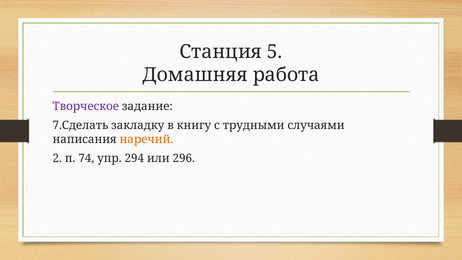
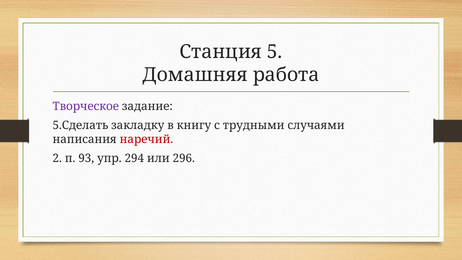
7.Сделать: 7.Сделать -> 5.Сделать
наречий colour: orange -> red
74: 74 -> 93
